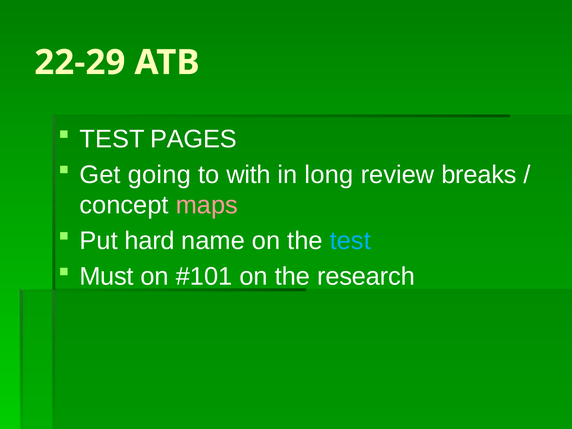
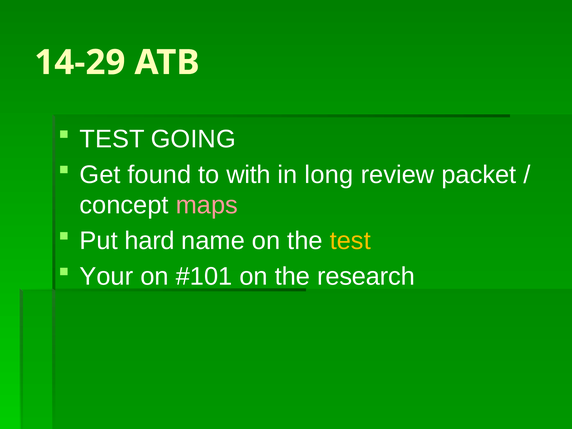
22-29: 22-29 -> 14-29
PAGES: PAGES -> GOING
going: going -> found
breaks: breaks -> packet
test at (350, 241) colour: light blue -> yellow
Must: Must -> Your
